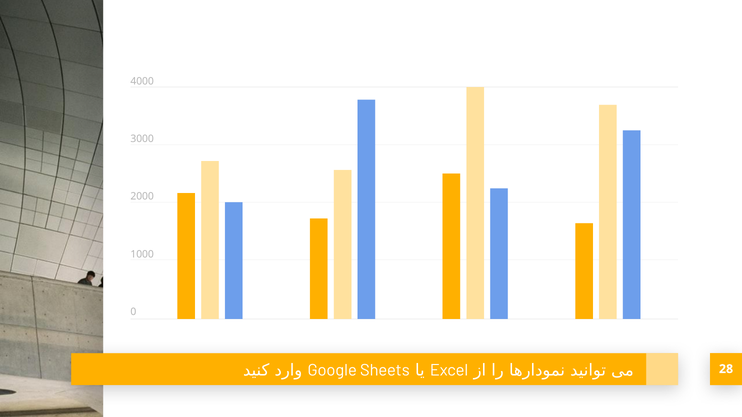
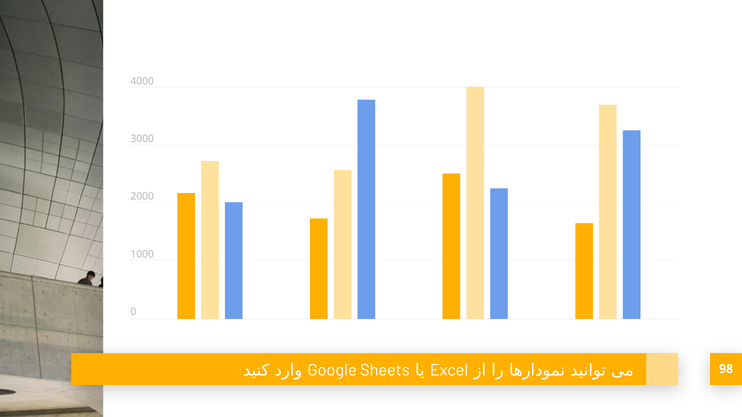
28: 28 -> 98
